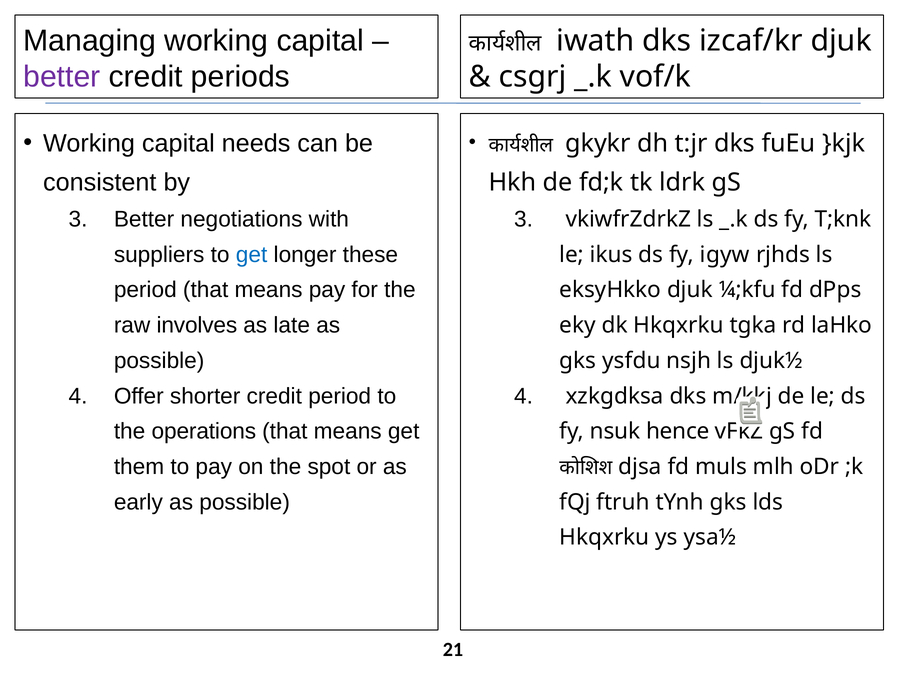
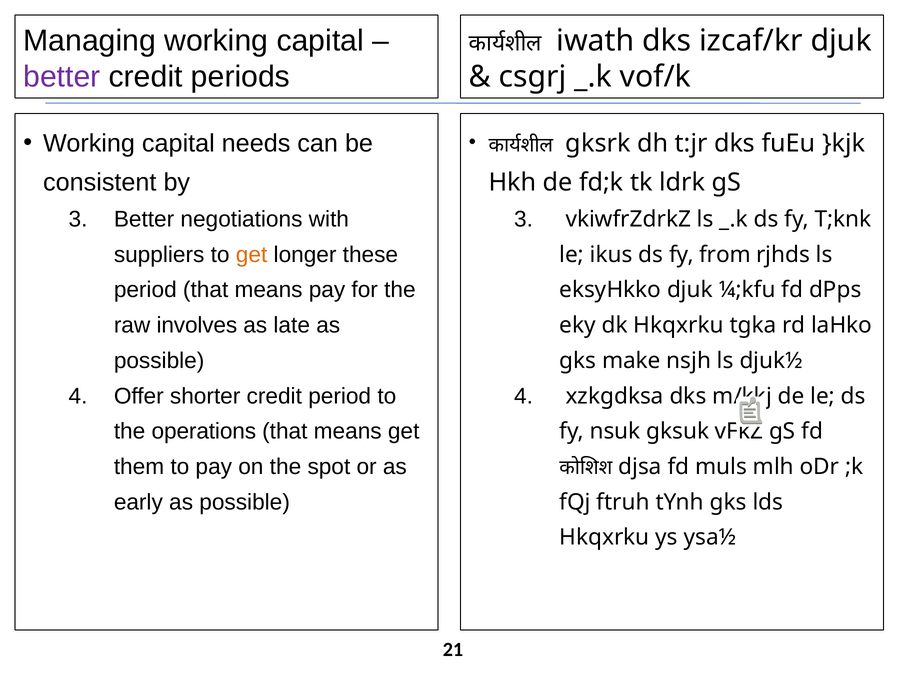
gkykr: gkykr -> gksrk
get at (252, 254) colour: blue -> orange
igyw: igyw -> from
ysfdu: ysfdu -> make
hence: hence -> gksuk
